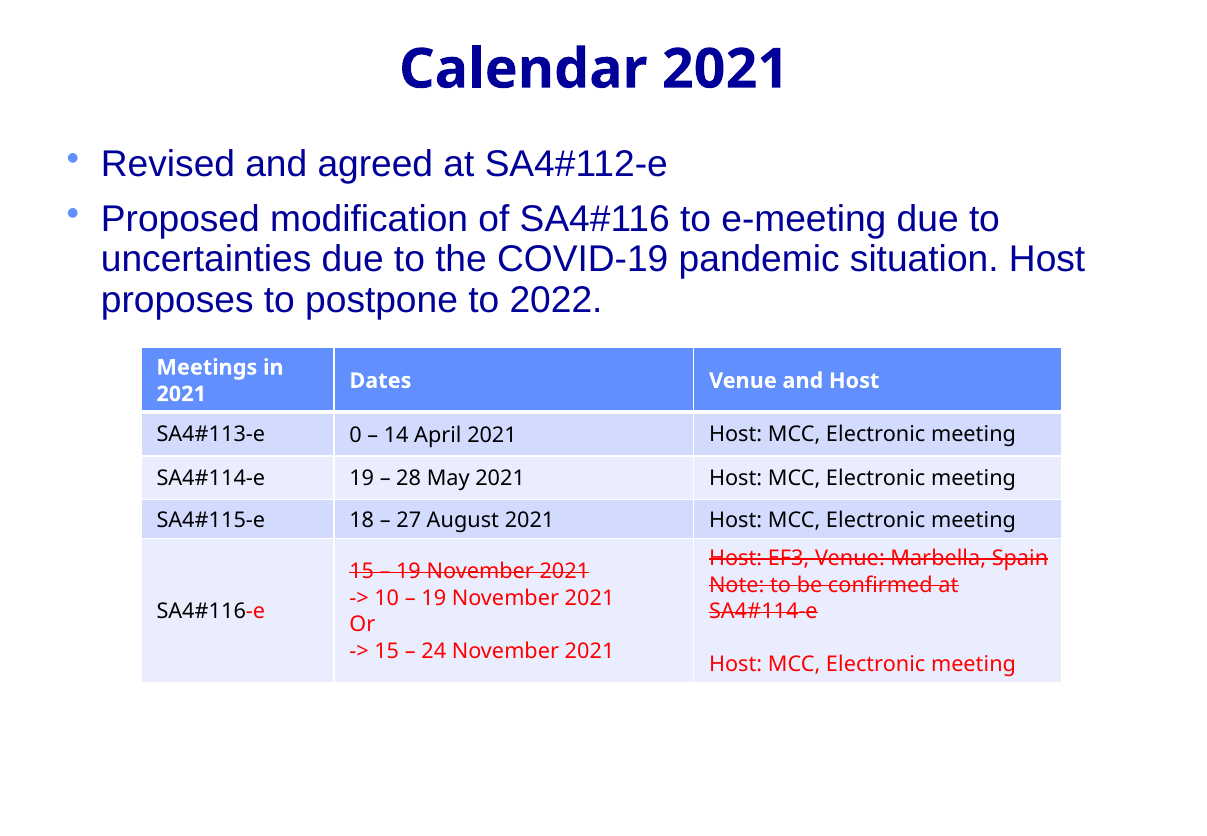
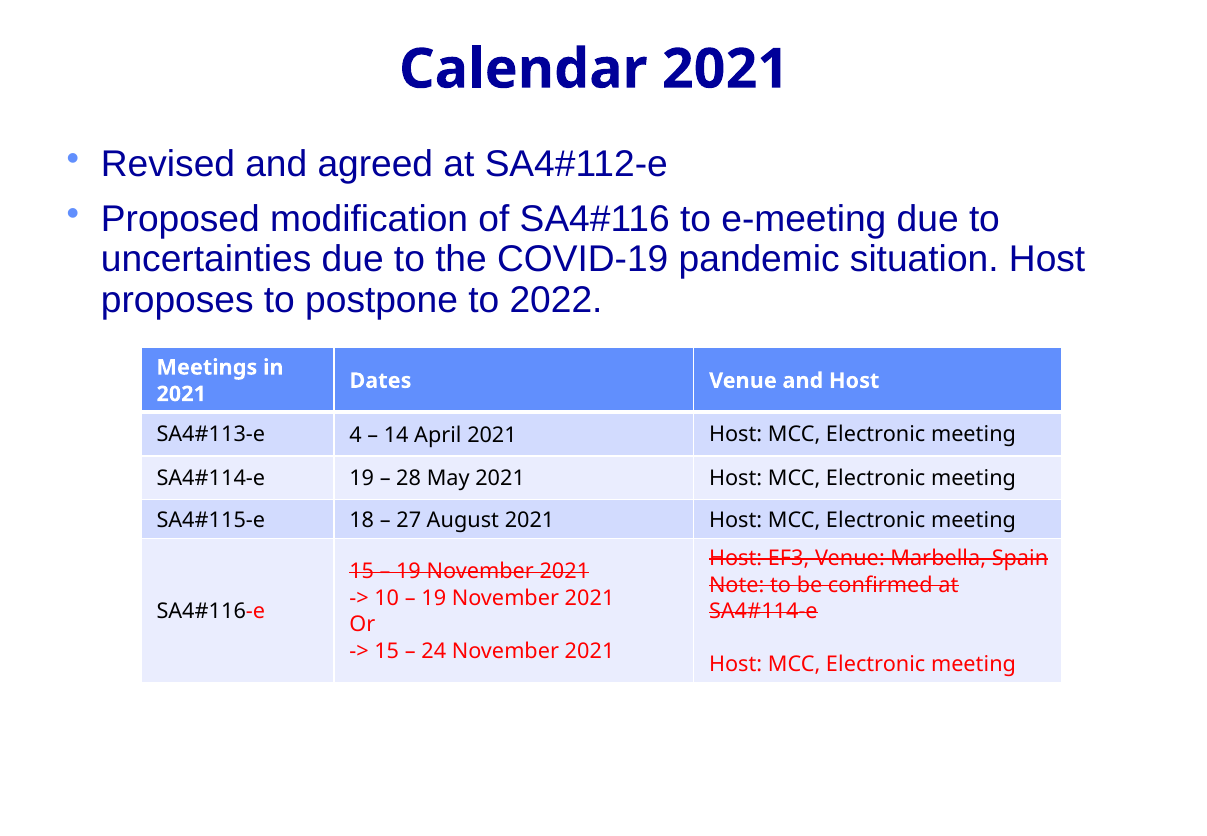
0: 0 -> 4
